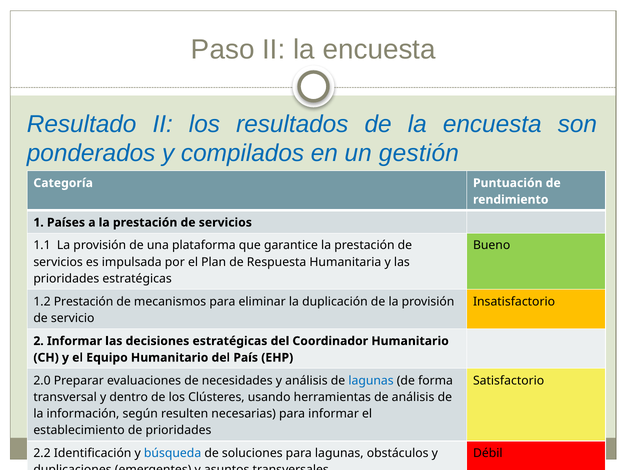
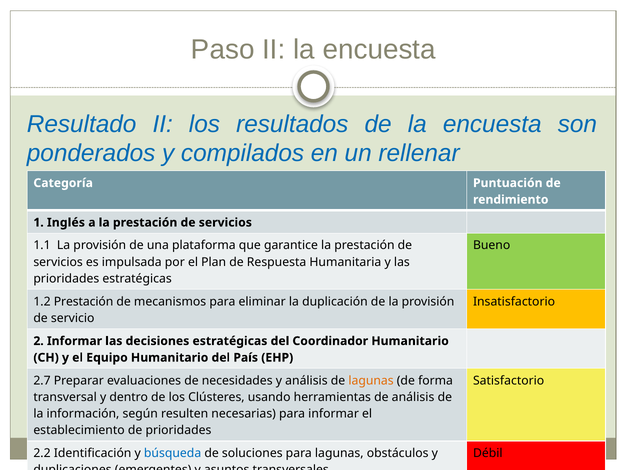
gestión: gestión -> rellenar
Países: Países -> Inglés
2.0: 2.0 -> 2.7
lagunas at (371, 381) colour: blue -> orange
